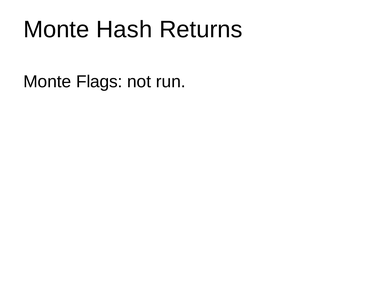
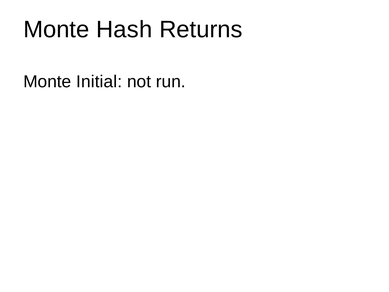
Flags: Flags -> Initial
